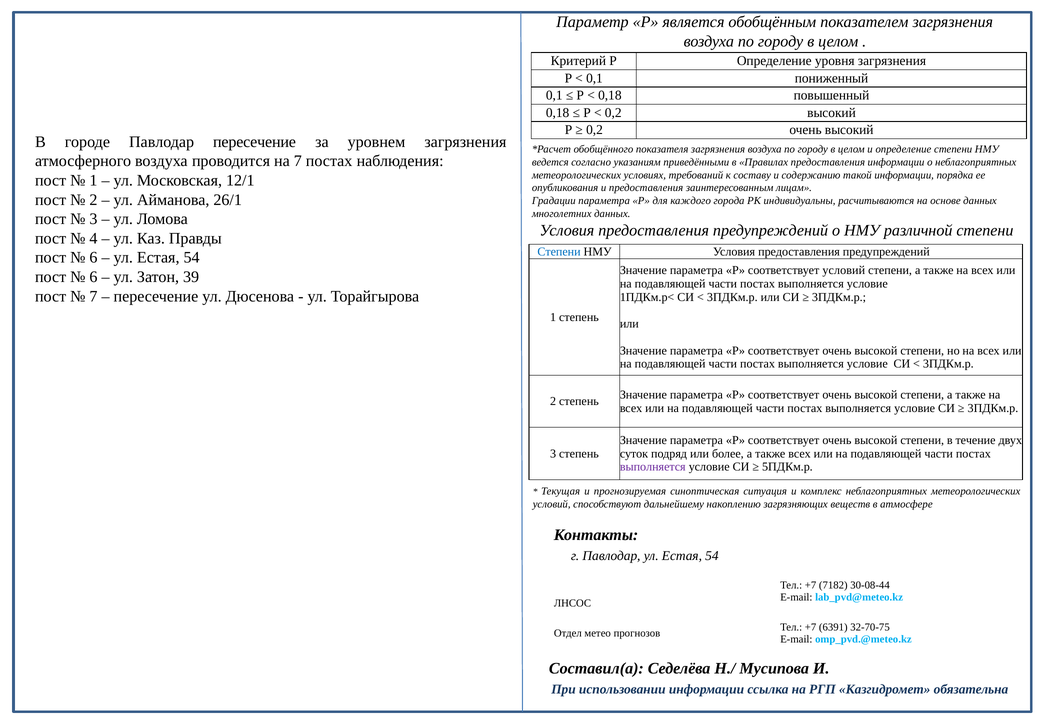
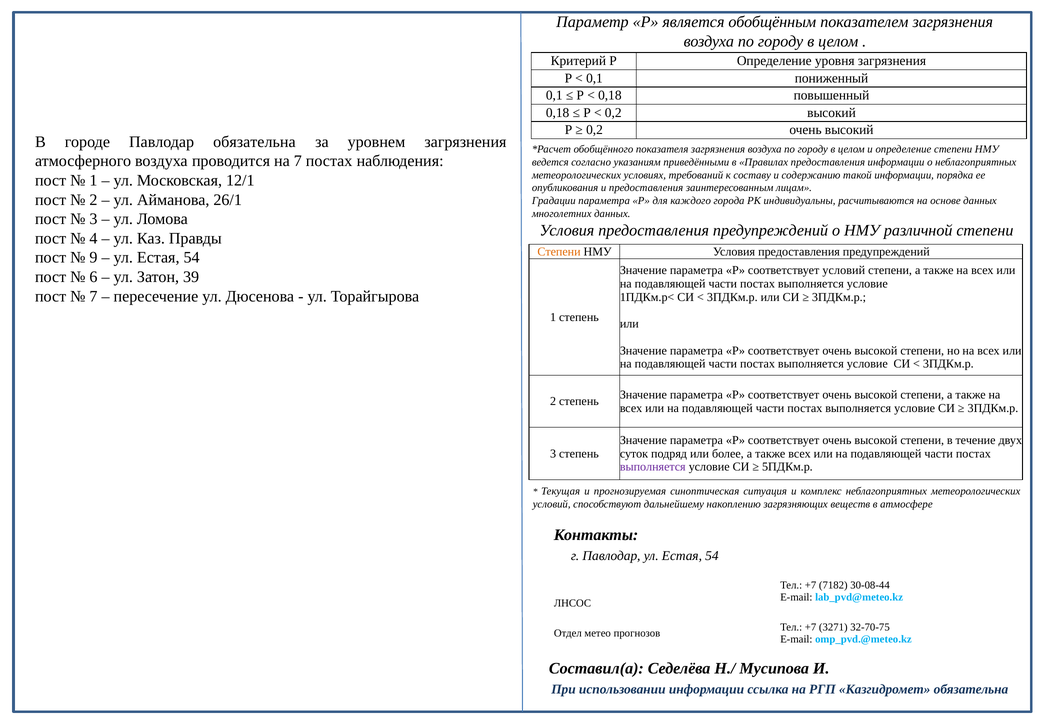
Павлодар пересечение: пересечение -> обязательна
Степени at (559, 252) colour: blue -> orange
6 at (94, 257): 6 -> 9
6391: 6391 -> 3271
